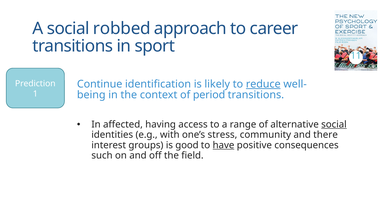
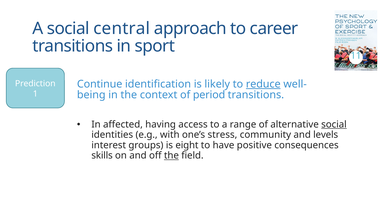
robbed: robbed -> central
there: there -> levels
good: good -> eight
have underline: present -> none
such: such -> skills
the at (171, 156) underline: none -> present
